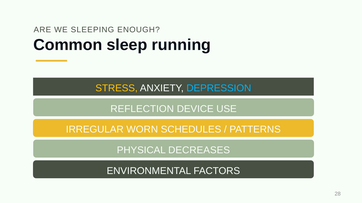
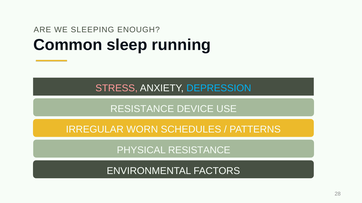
STRESS colour: yellow -> pink
REFLECTION at (142, 109): REFLECTION -> RESISTANCE
PHYSICAL DECREASES: DECREASES -> RESISTANCE
